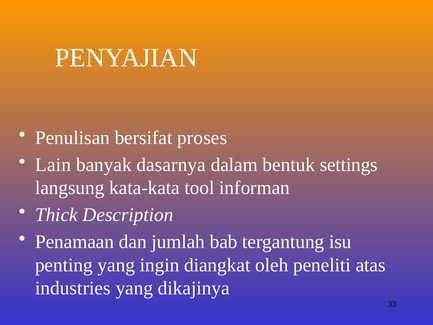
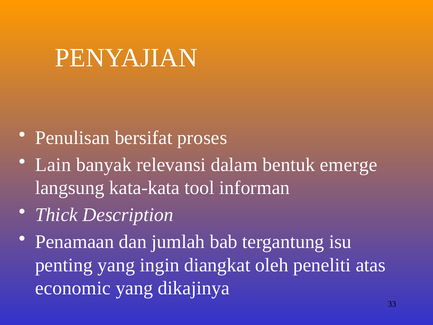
dasarnya: dasarnya -> relevansi
settings: settings -> emerge
industries: industries -> economic
